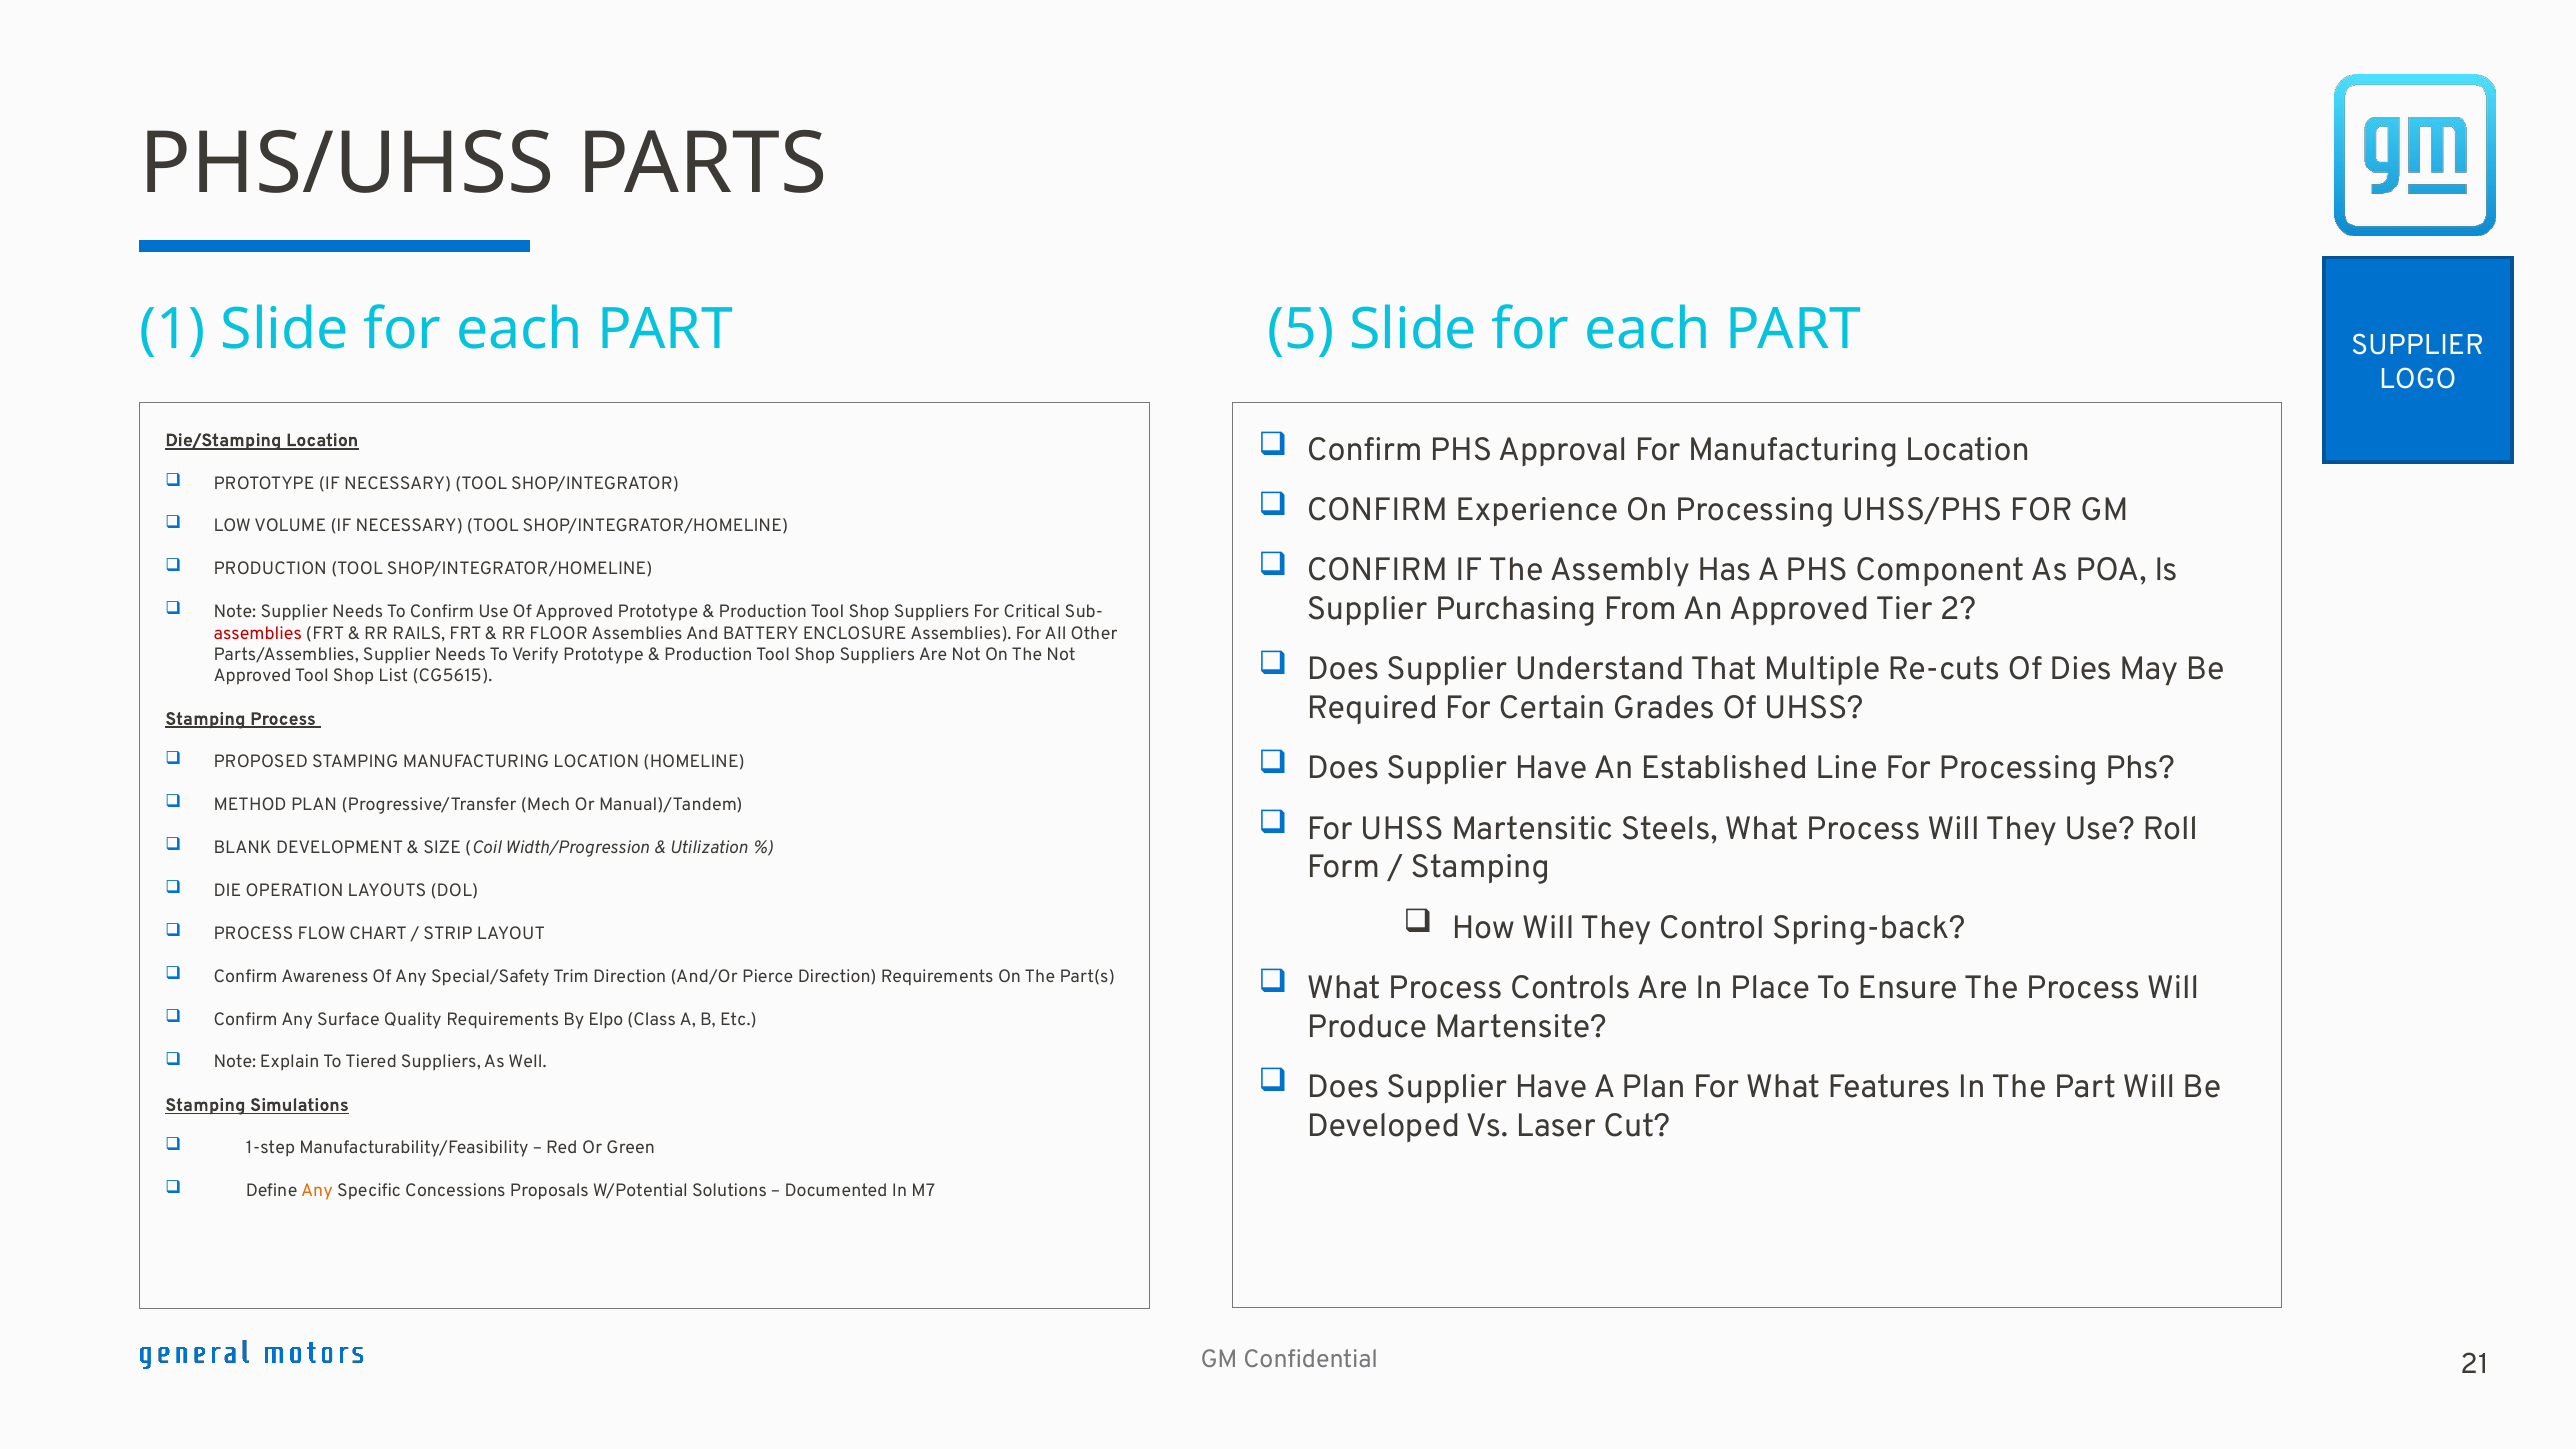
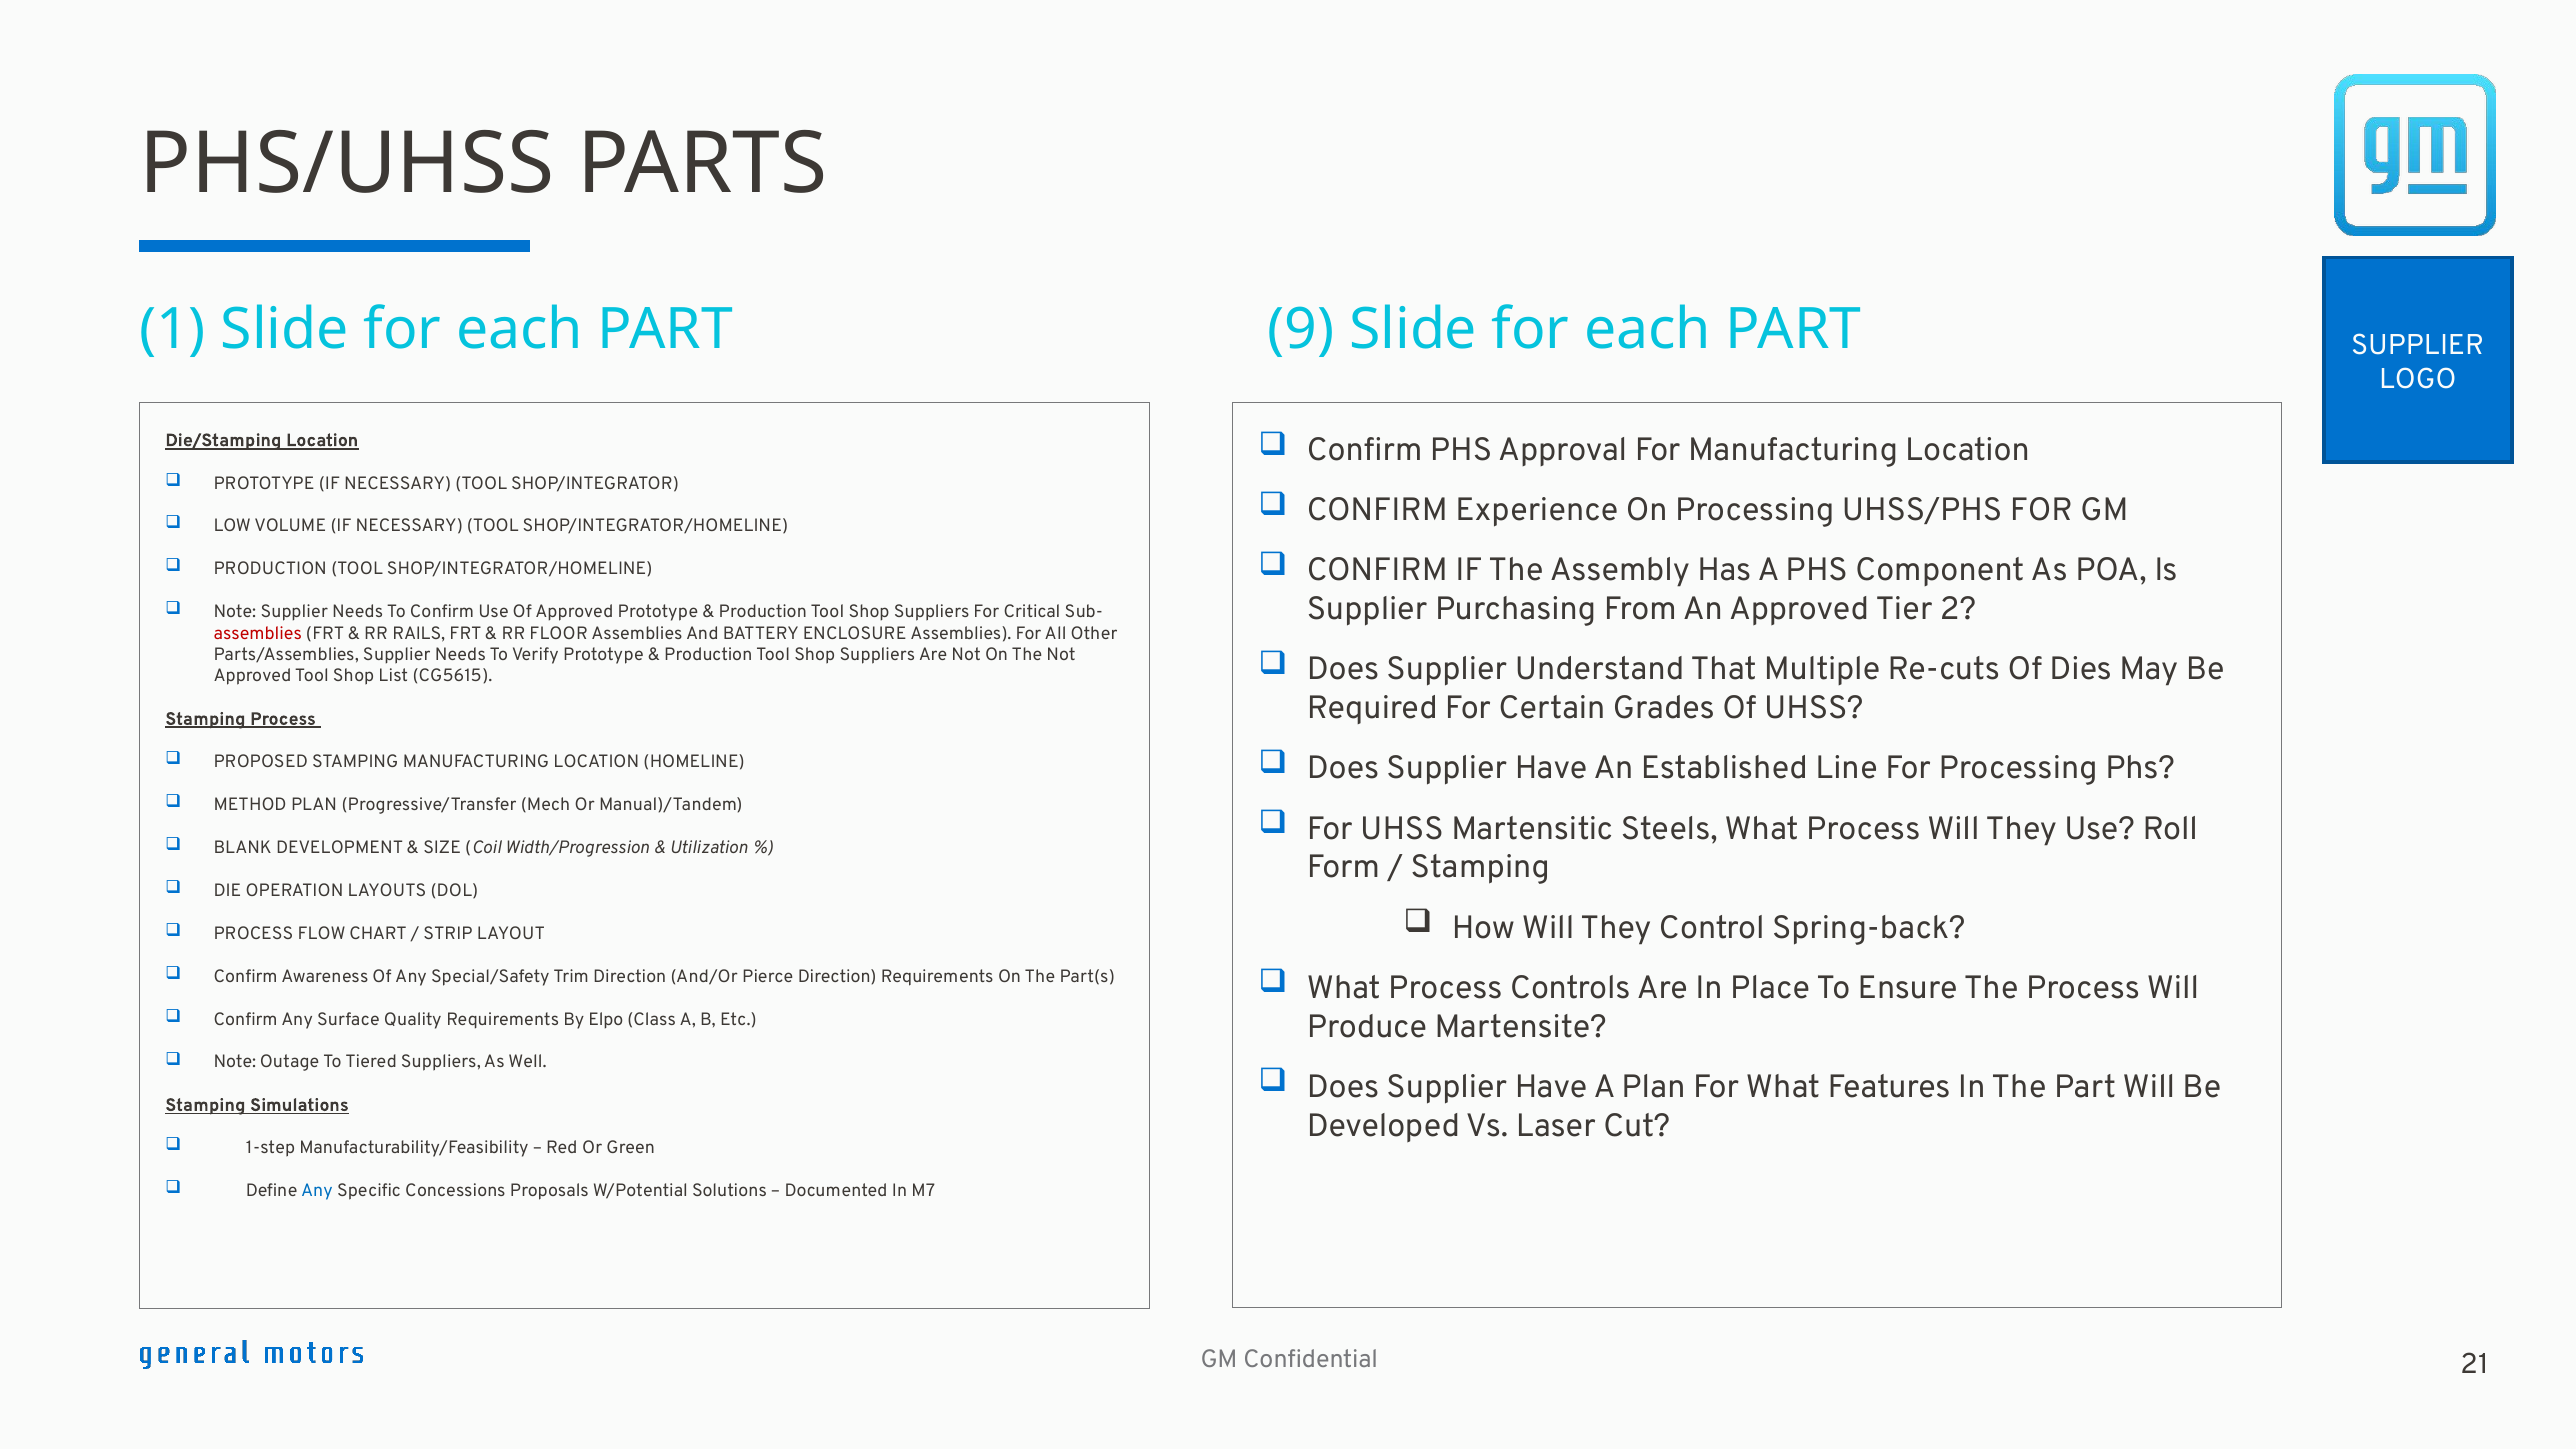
5: 5 -> 9
Explain: Explain -> Outage
Any at (317, 1191) colour: orange -> blue
